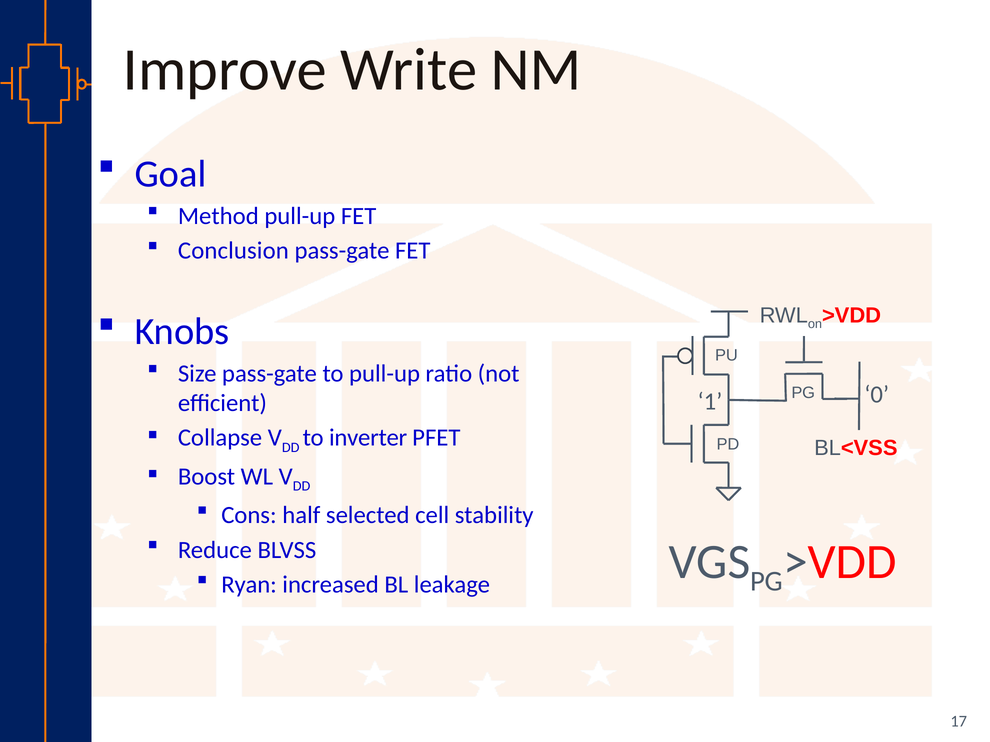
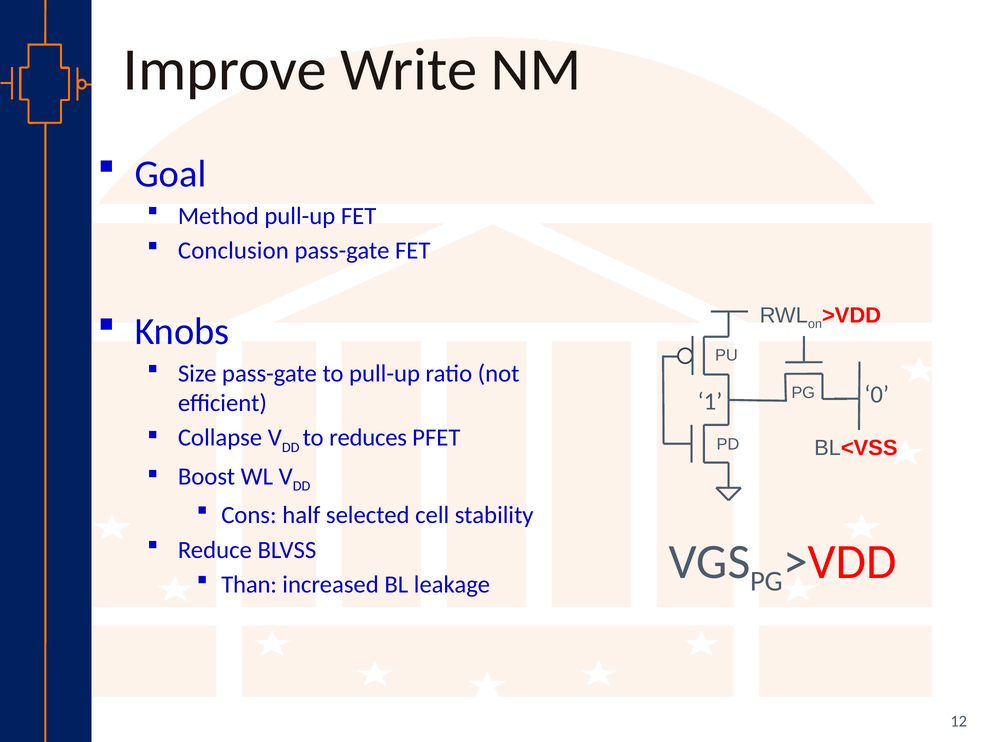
inverter: inverter -> reduces
Ryan: Ryan -> Than
17: 17 -> 12
